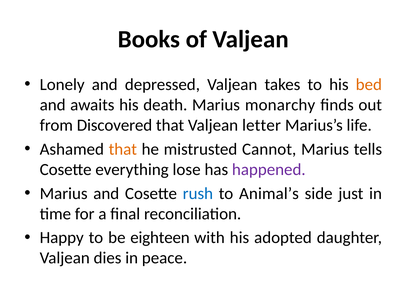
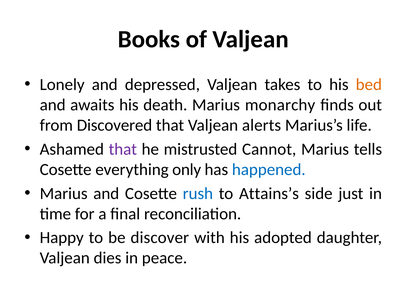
letter: letter -> alerts
that at (123, 149) colour: orange -> purple
lose: lose -> only
happened colour: purple -> blue
Animal’s: Animal’s -> Attains’s
eighteen: eighteen -> discover
